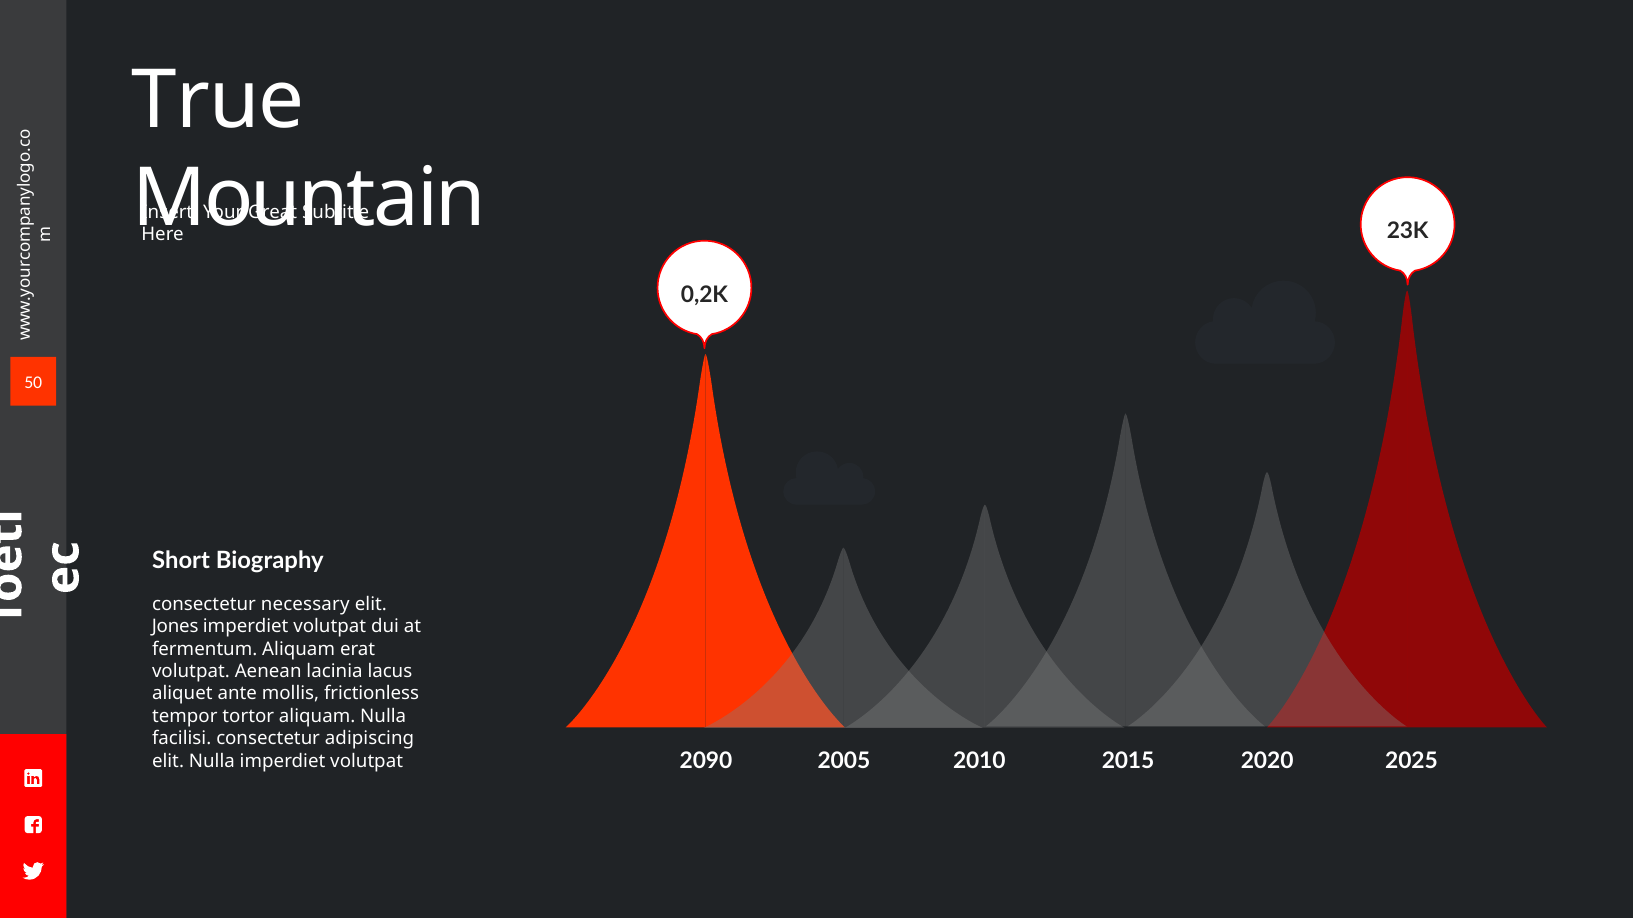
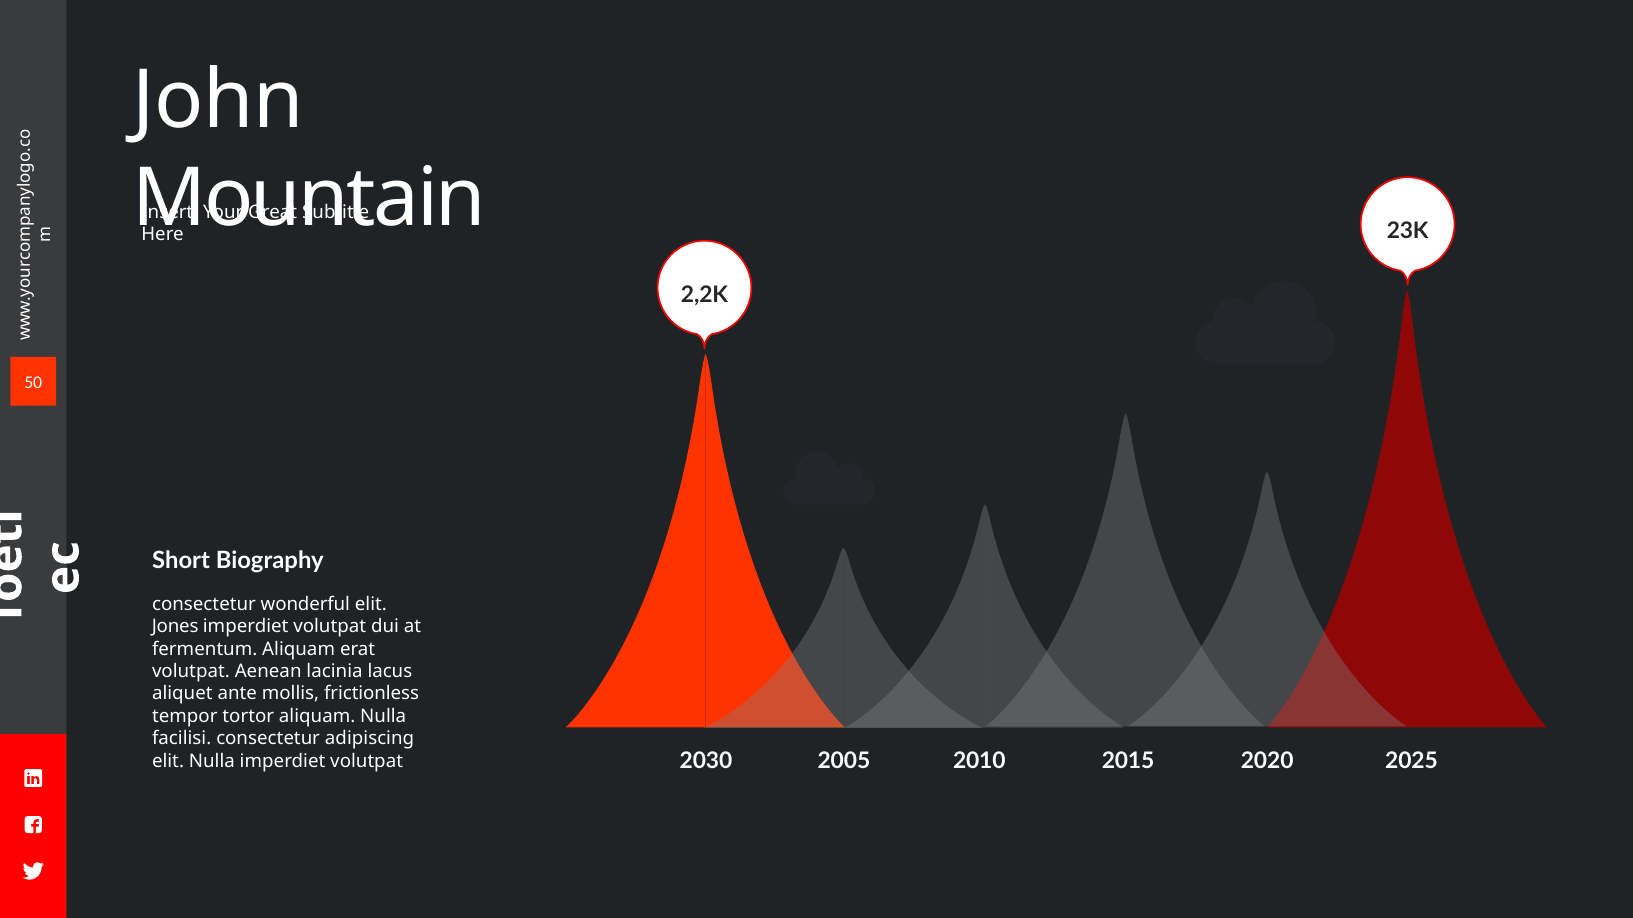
True: True -> John
0,2K: 0,2K -> 2,2K
necessary: necessary -> wonderful
2090: 2090 -> 2030
